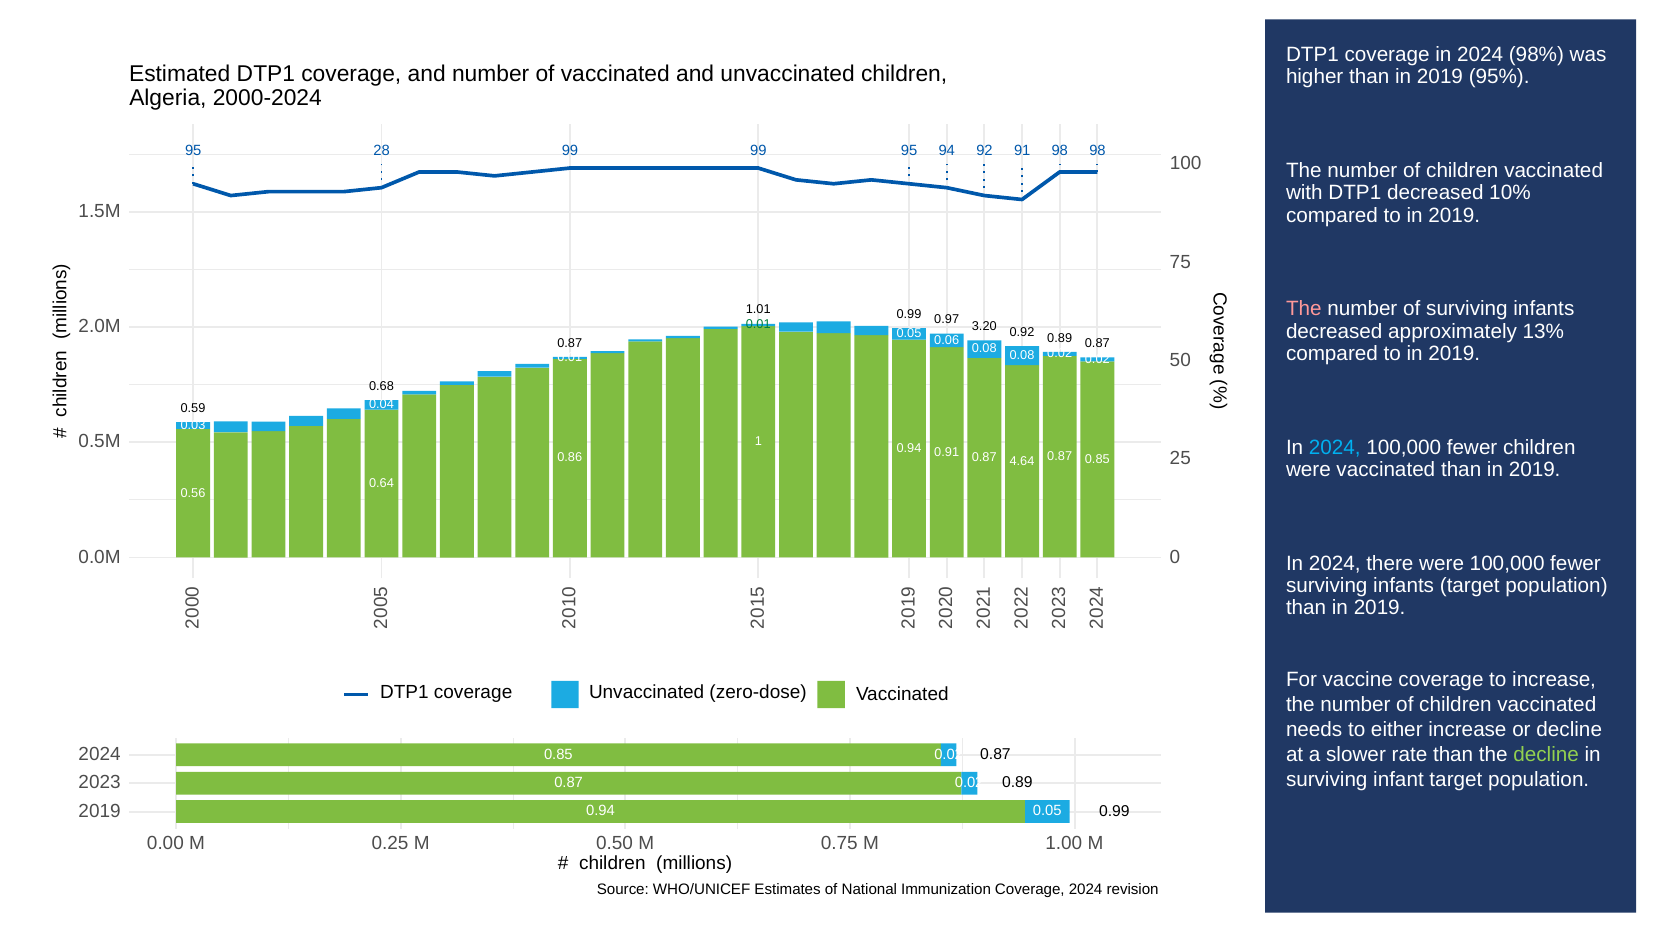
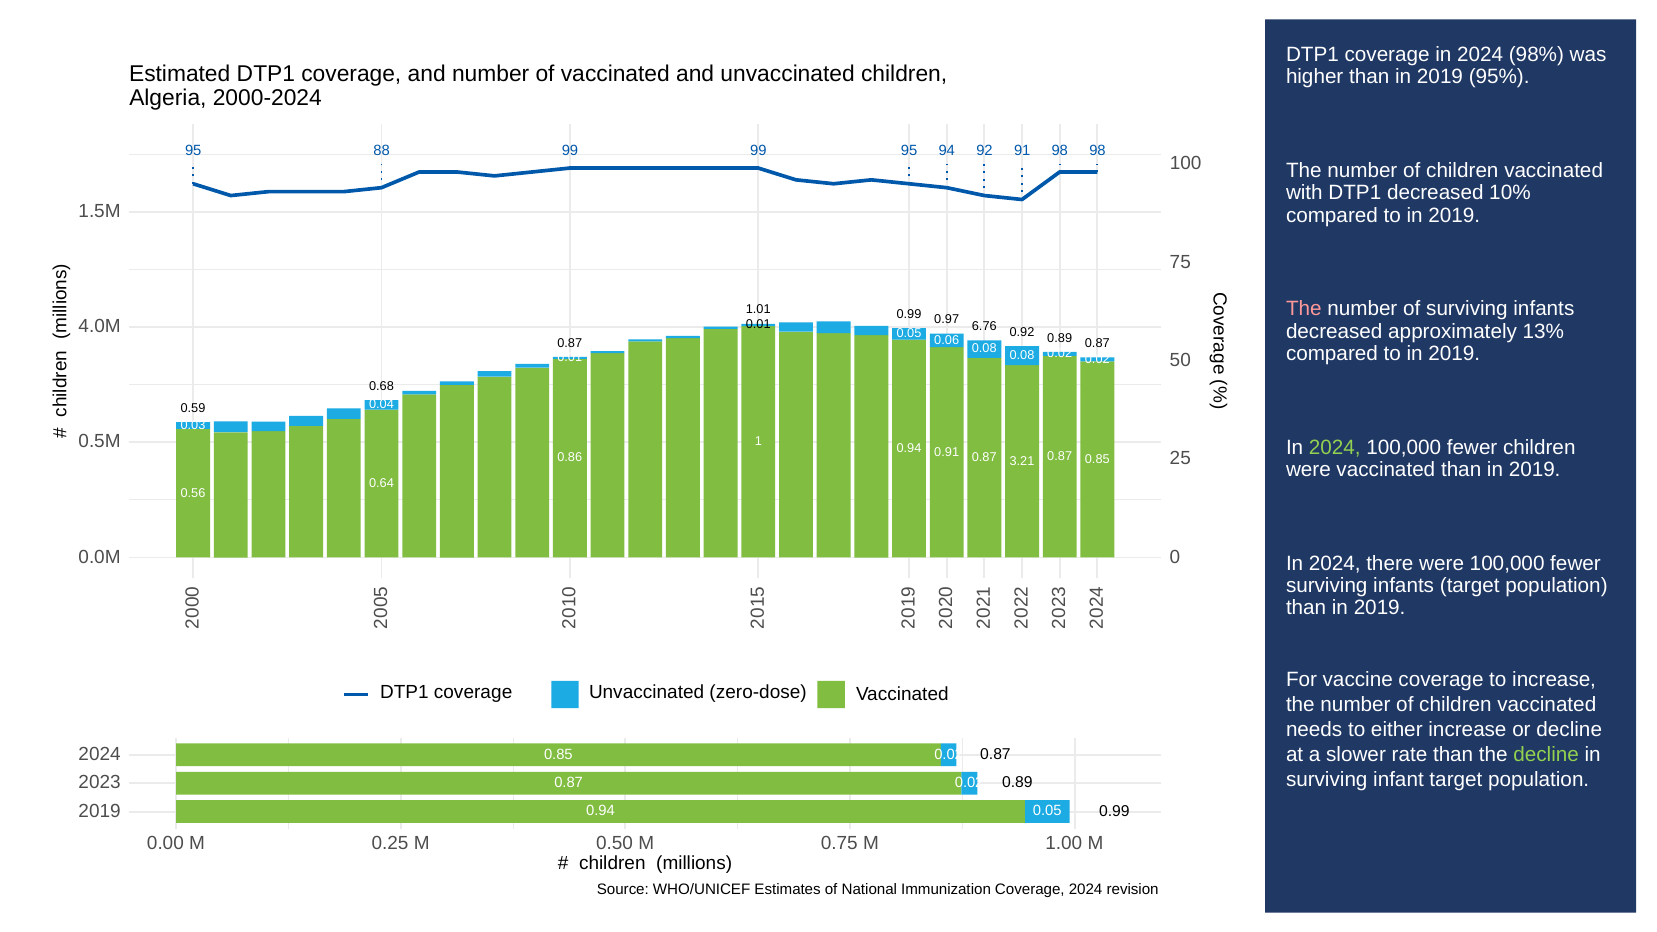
28: 28 -> 88
2.0M: 2.0M -> 4.0M
0.01 at (758, 325) colour: green -> black
3.20: 3.20 -> 6.76
2024 at (1335, 447) colour: light blue -> light green
4.64: 4.64 -> 3.21
